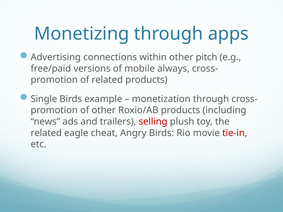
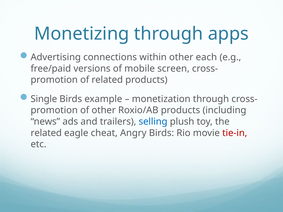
pitch: pitch -> each
always: always -> screen
selling colour: red -> blue
